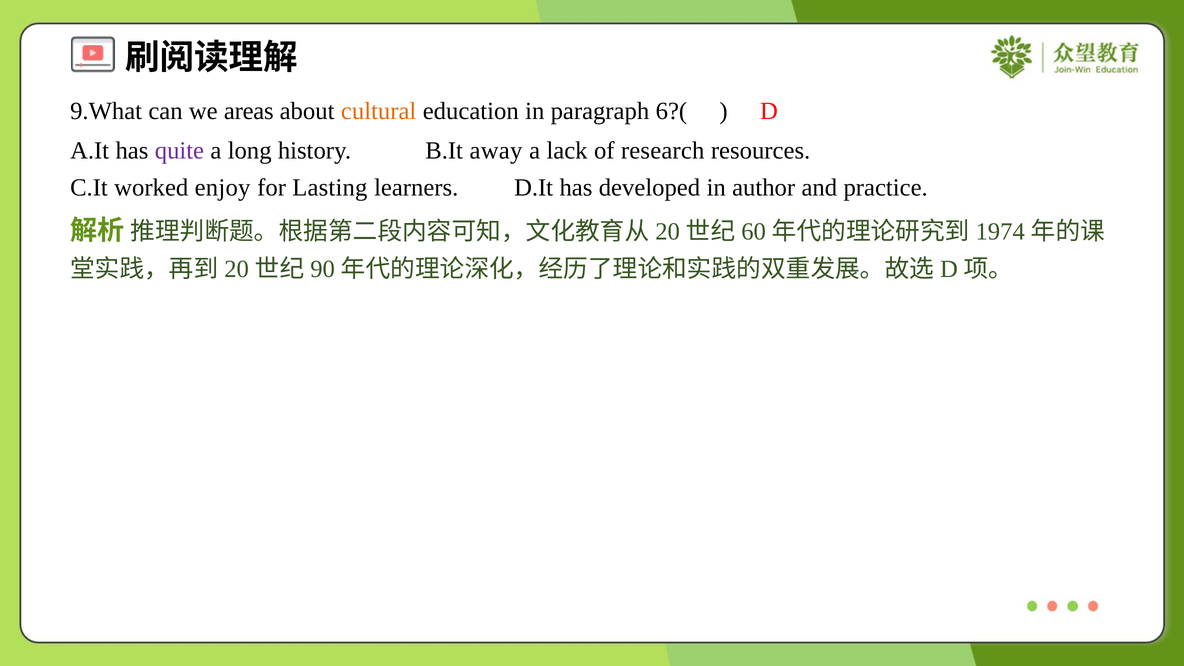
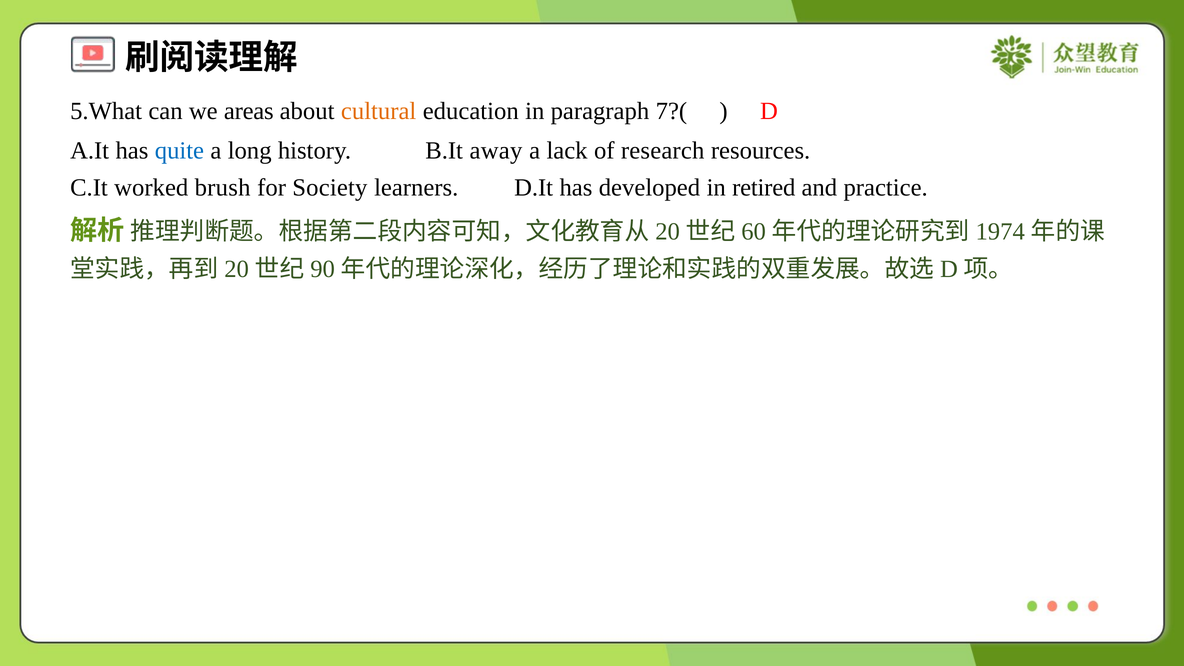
9.What: 9.What -> 5.What
6?(: 6?( -> 7?(
quite colour: purple -> blue
enjoy: enjoy -> brush
Lasting: Lasting -> Society
author: author -> retired
